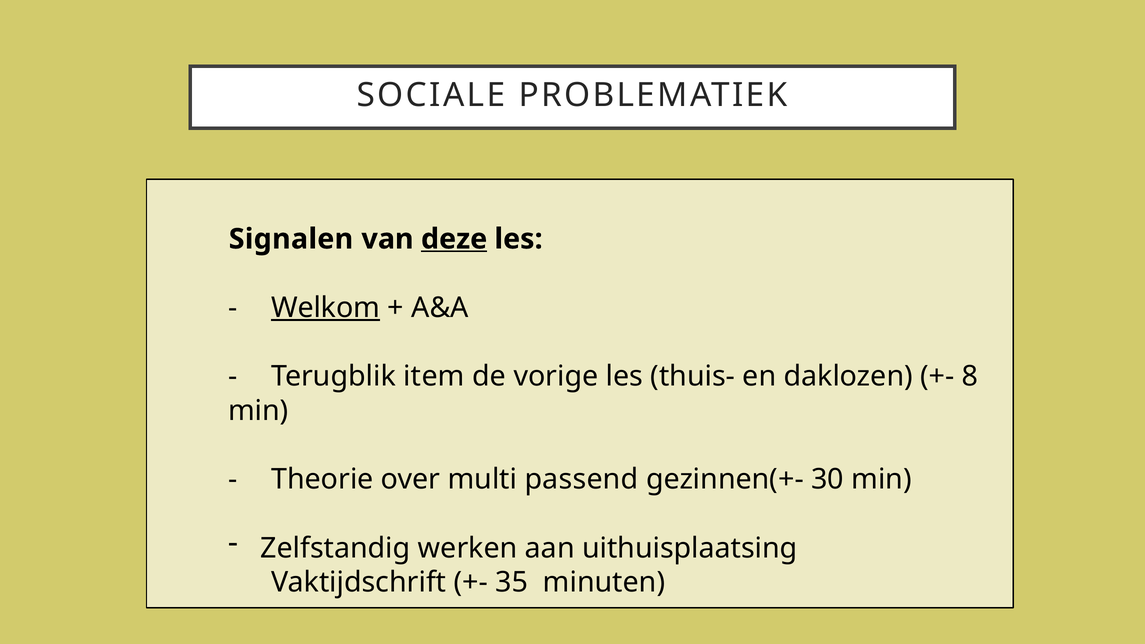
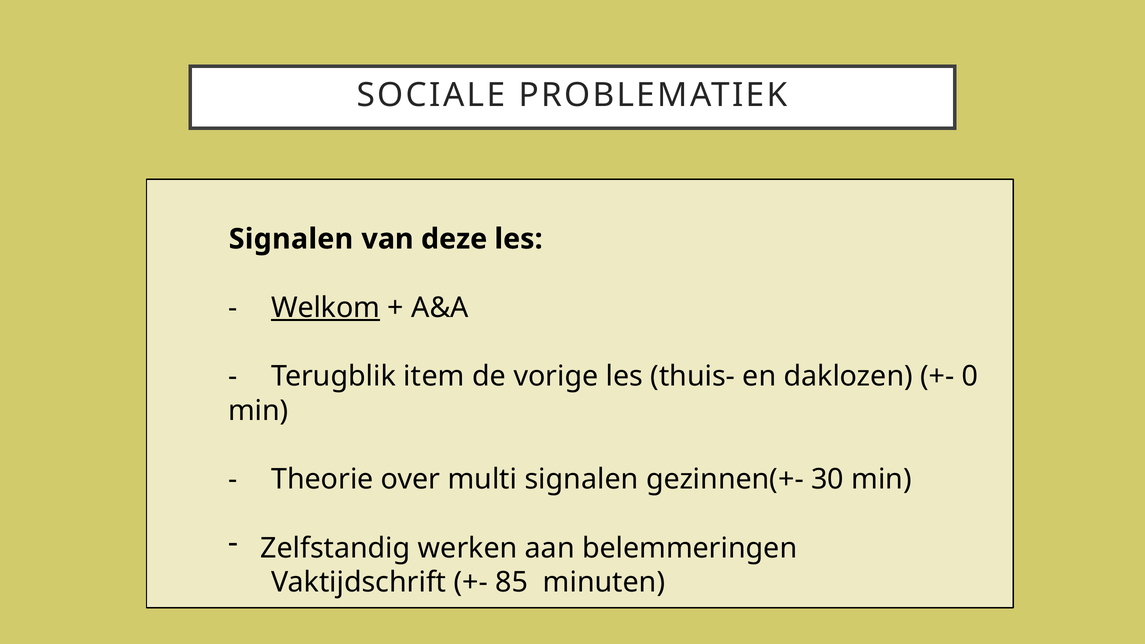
deze underline: present -> none
8: 8 -> 0
multi passend: passend -> signalen
uithuisplaatsing: uithuisplaatsing -> belemmeringen
35: 35 -> 85
